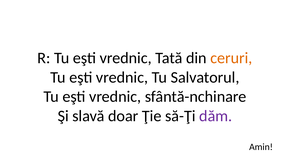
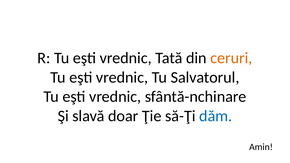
dăm colour: purple -> blue
